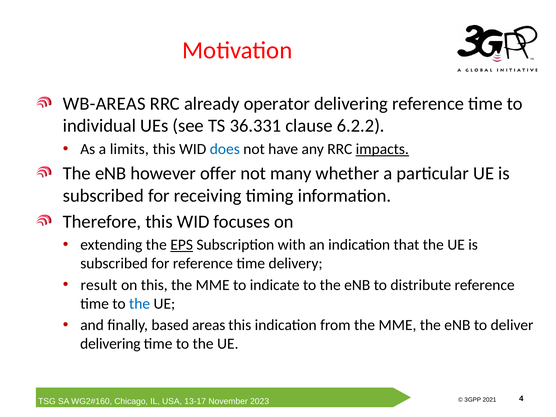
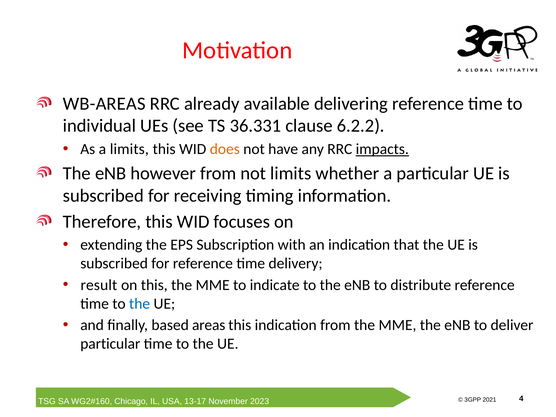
operator: operator -> available
does colour: blue -> orange
however offer: offer -> from
not many: many -> limits
EPS underline: present -> none
delivering at (110, 344): delivering -> particular
